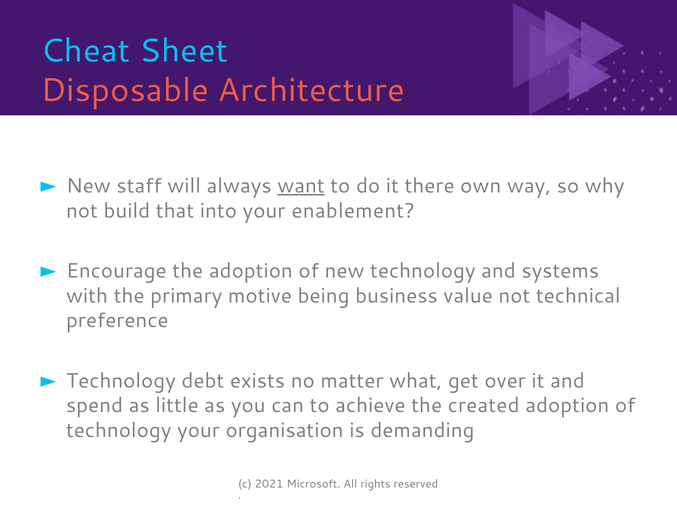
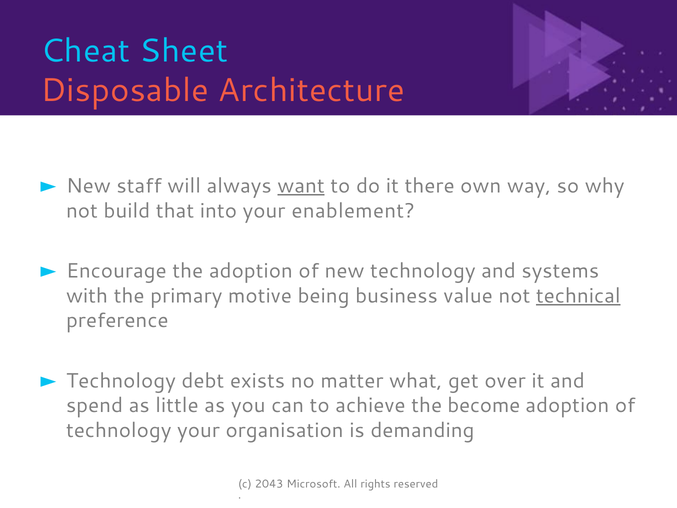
technical underline: none -> present
created: created -> become
2021: 2021 -> 2043
